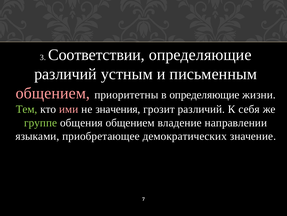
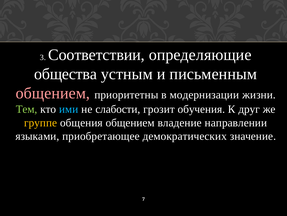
различий at (65, 74): различий -> общества
в определяющие: определяющие -> модернизации
ими colour: pink -> light blue
значения: значения -> слабости
грозит различий: различий -> обучения
себя: себя -> друг
группе colour: light green -> yellow
